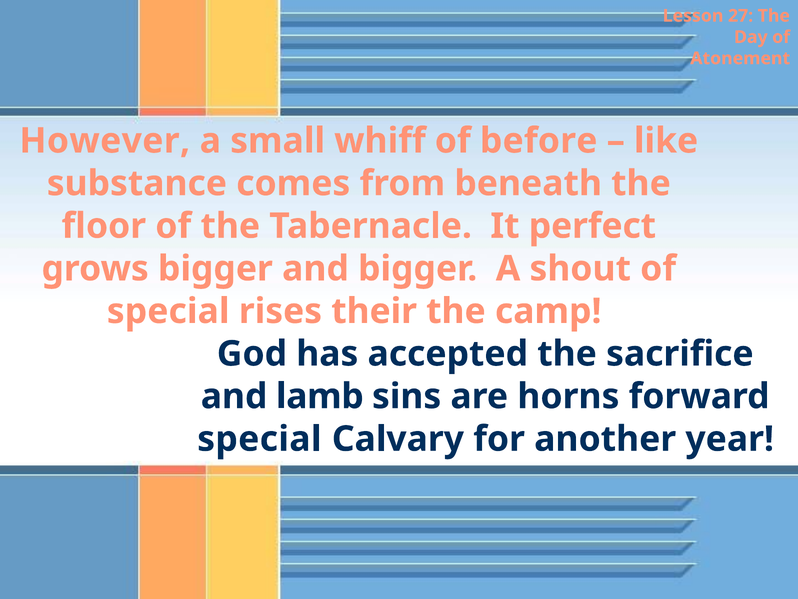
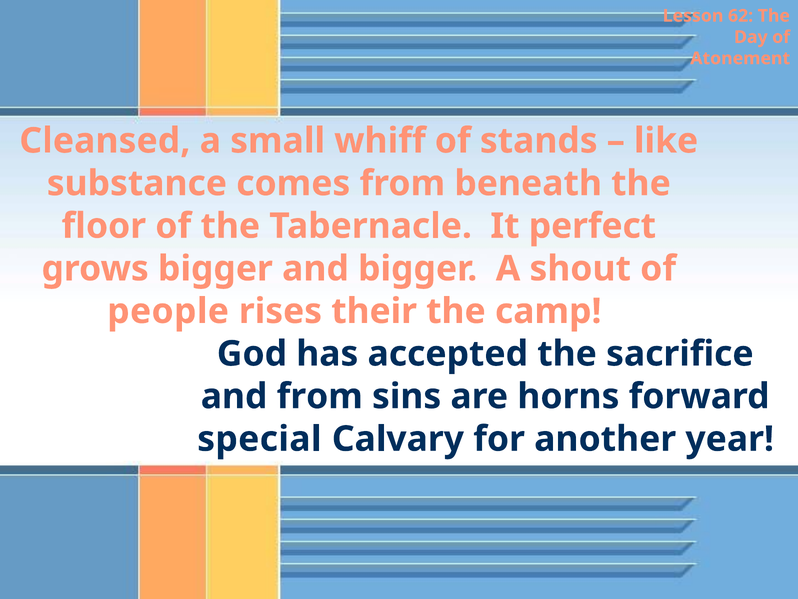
27: 27 -> 62
However: However -> Cleansed
before: before -> stands
special at (168, 311): special -> people
and lamb: lamb -> from
